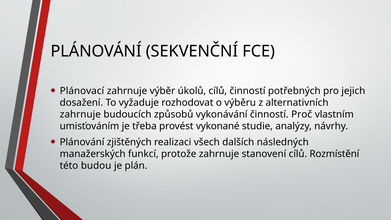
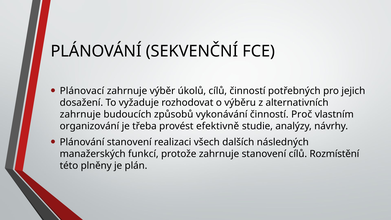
umisťováním: umisťováním -> organizování
vykonané: vykonané -> efektivně
Plánování zjištěných: zjištěných -> stanovení
budou: budou -> plněny
